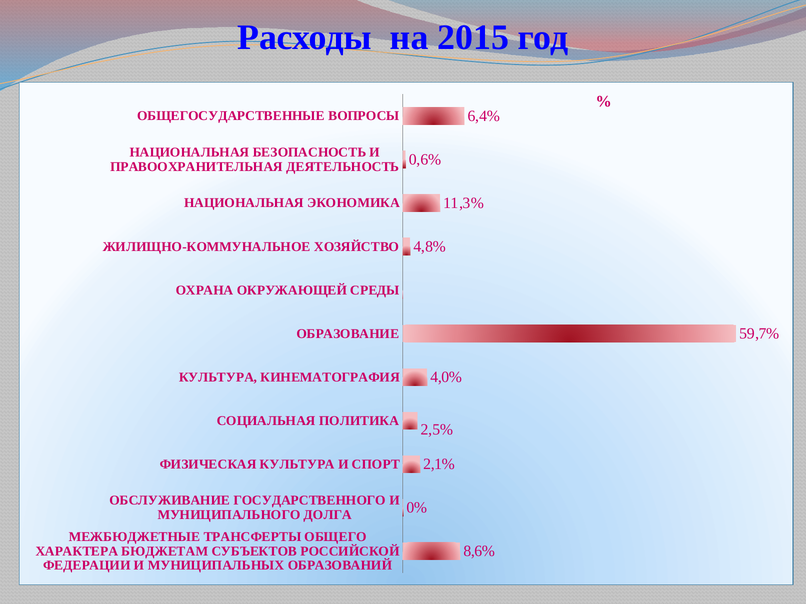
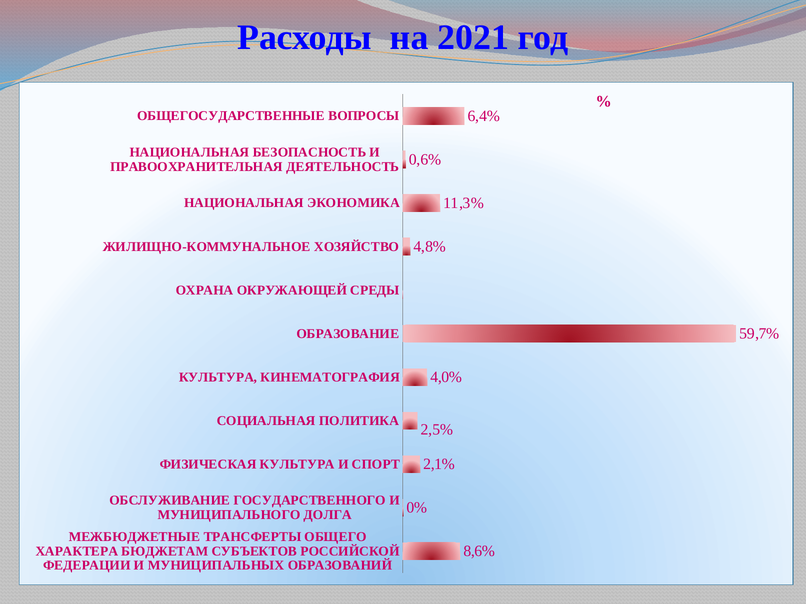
2015: 2015 -> 2021
